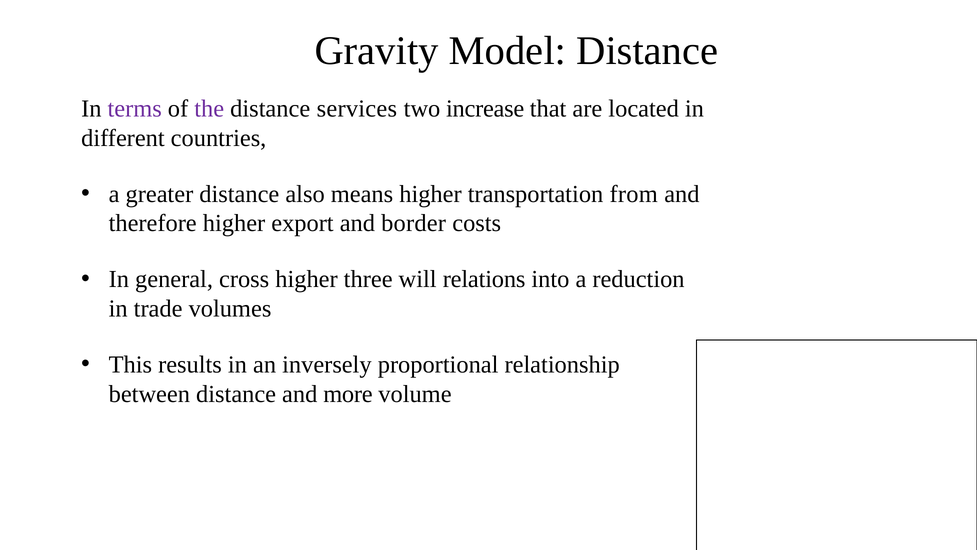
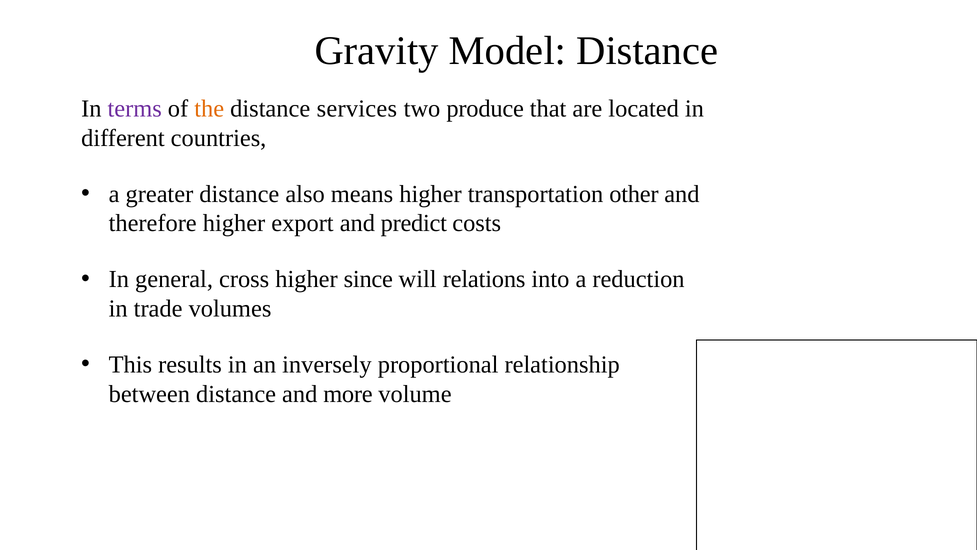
the colour: purple -> orange
increase: increase -> produce
from: from -> other
border: border -> predict
three: three -> since
